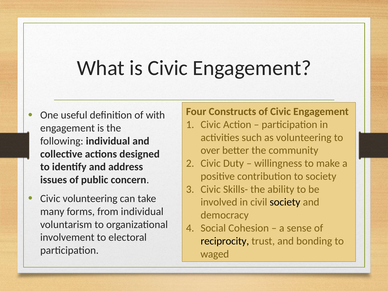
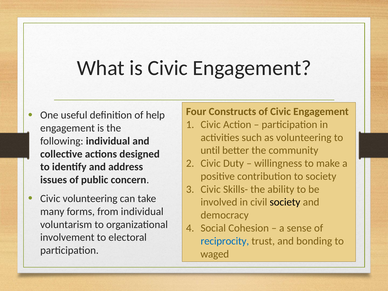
with: with -> help
over: over -> until
reciprocity colour: black -> blue
